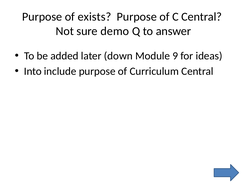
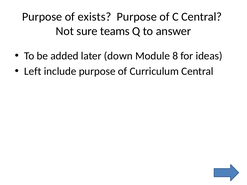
demo: demo -> teams
9: 9 -> 8
Into: Into -> Left
